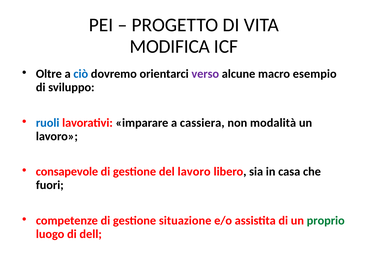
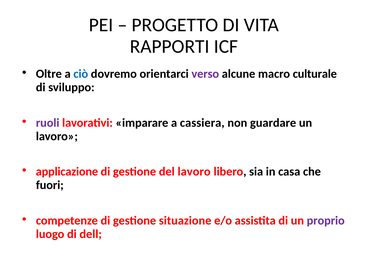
MODIFICA: MODIFICA -> RAPPORTI
esempio: esempio -> culturale
ruoli colour: blue -> purple
modalità: modalità -> guardare
consapevole: consapevole -> applicazione
proprio colour: green -> purple
